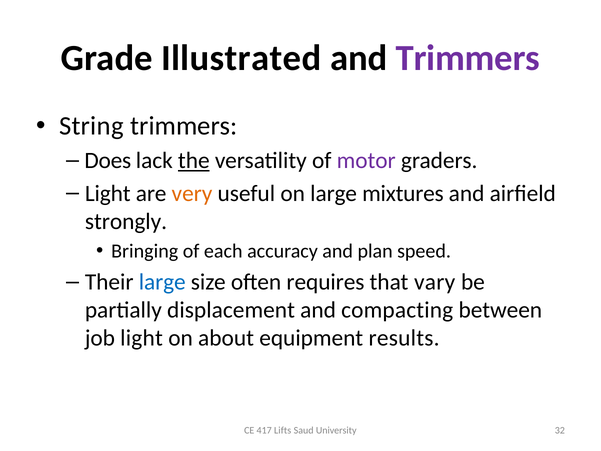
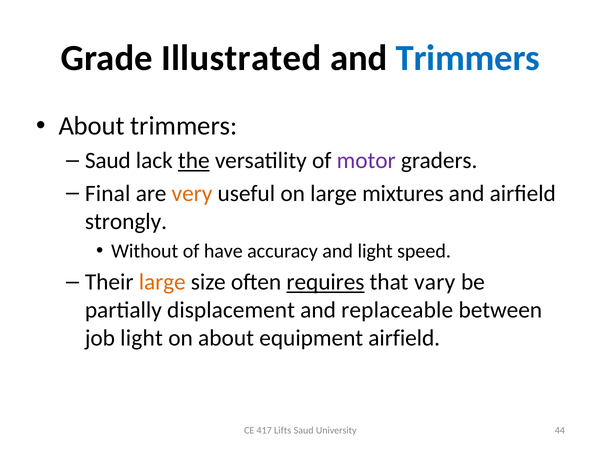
Trimmers at (468, 58) colour: purple -> blue
String at (91, 126): String -> About
Does at (108, 161): Does -> Saud
Light at (108, 193): Light -> Final
Bringing: Bringing -> Without
each: each -> have
and plan: plan -> light
large at (162, 282) colour: blue -> orange
requires underline: none -> present
compacting: compacting -> replaceable
equipment results: results -> airfield
32: 32 -> 44
